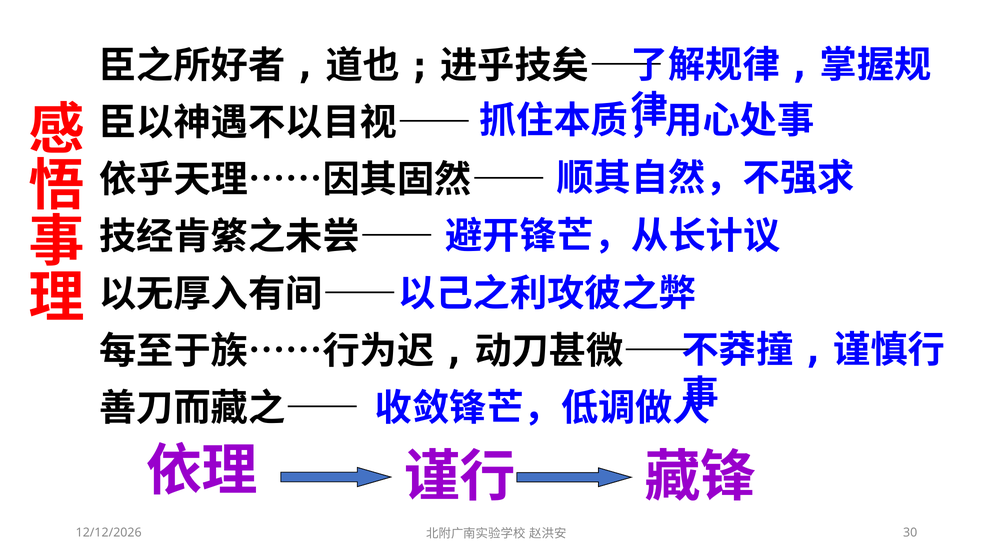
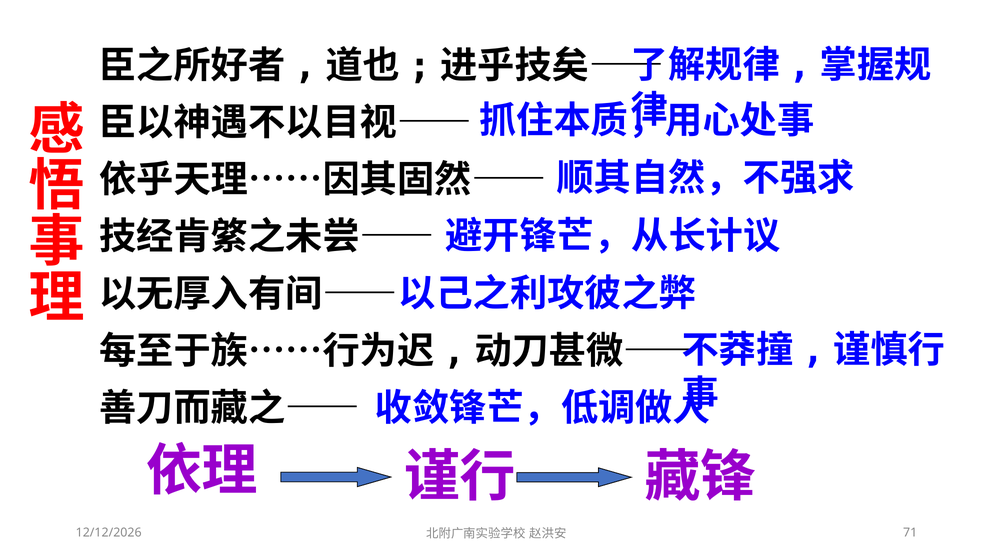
30: 30 -> 71
